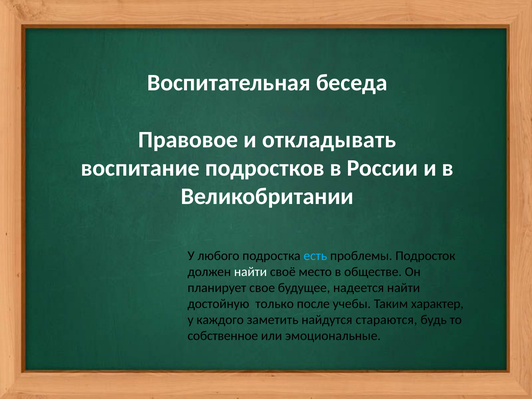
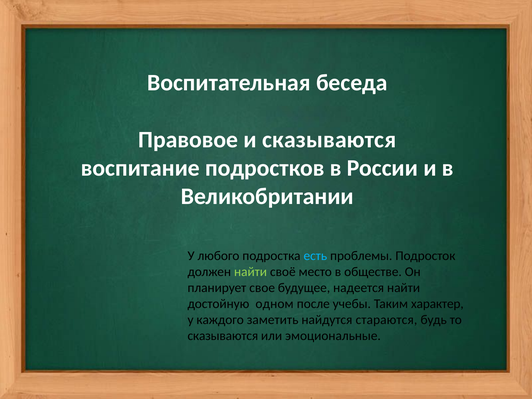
и откладывать: откладывать -> сказываются
найти at (251, 272) colour: white -> light green
только: только -> одном
собственное at (223, 336): собственное -> сказываются
